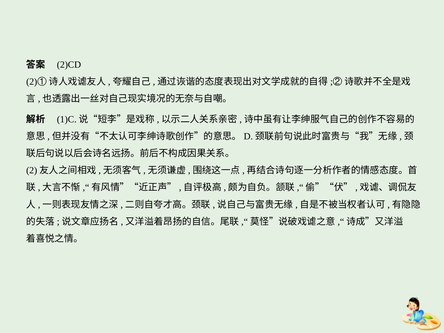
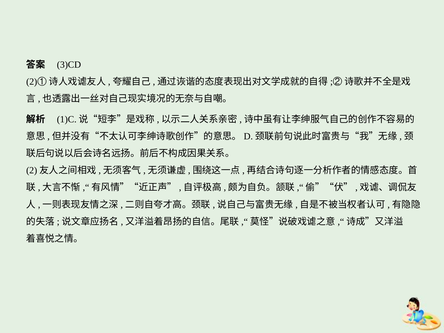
2)CD: 2)CD -> 3)CD
